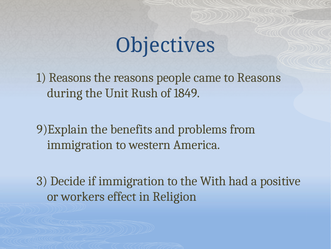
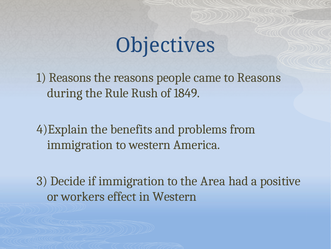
Unit: Unit -> Rule
9)Explain: 9)Explain -> 4)Explain
With: With -> Area
in Religion: Religion -> Western
